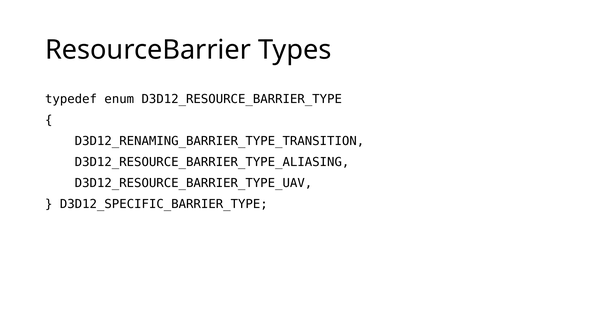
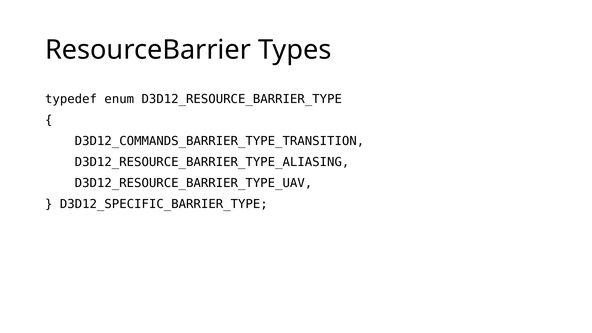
D3D12_RENAMING_BARRIER_TYPE_TRANSITION: D3D12_RENAMING_BARRIER_TYPE_TRANSITION -> D3D12_COMMANDS_BARRIER_TYPE_TRANSITION
